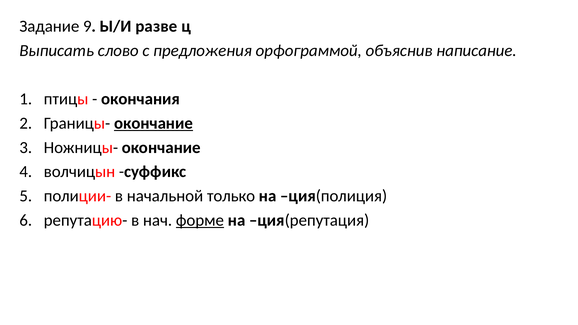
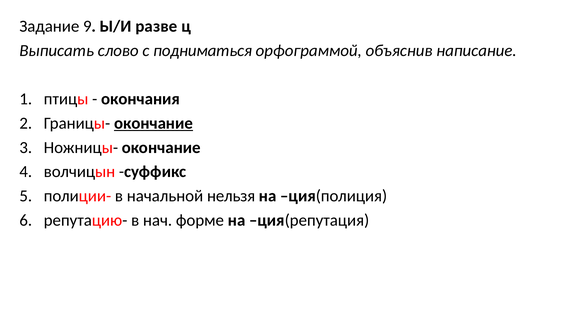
предложения: предложения -> подниматься
только: только -> нельзя
форме underline: present -> none
